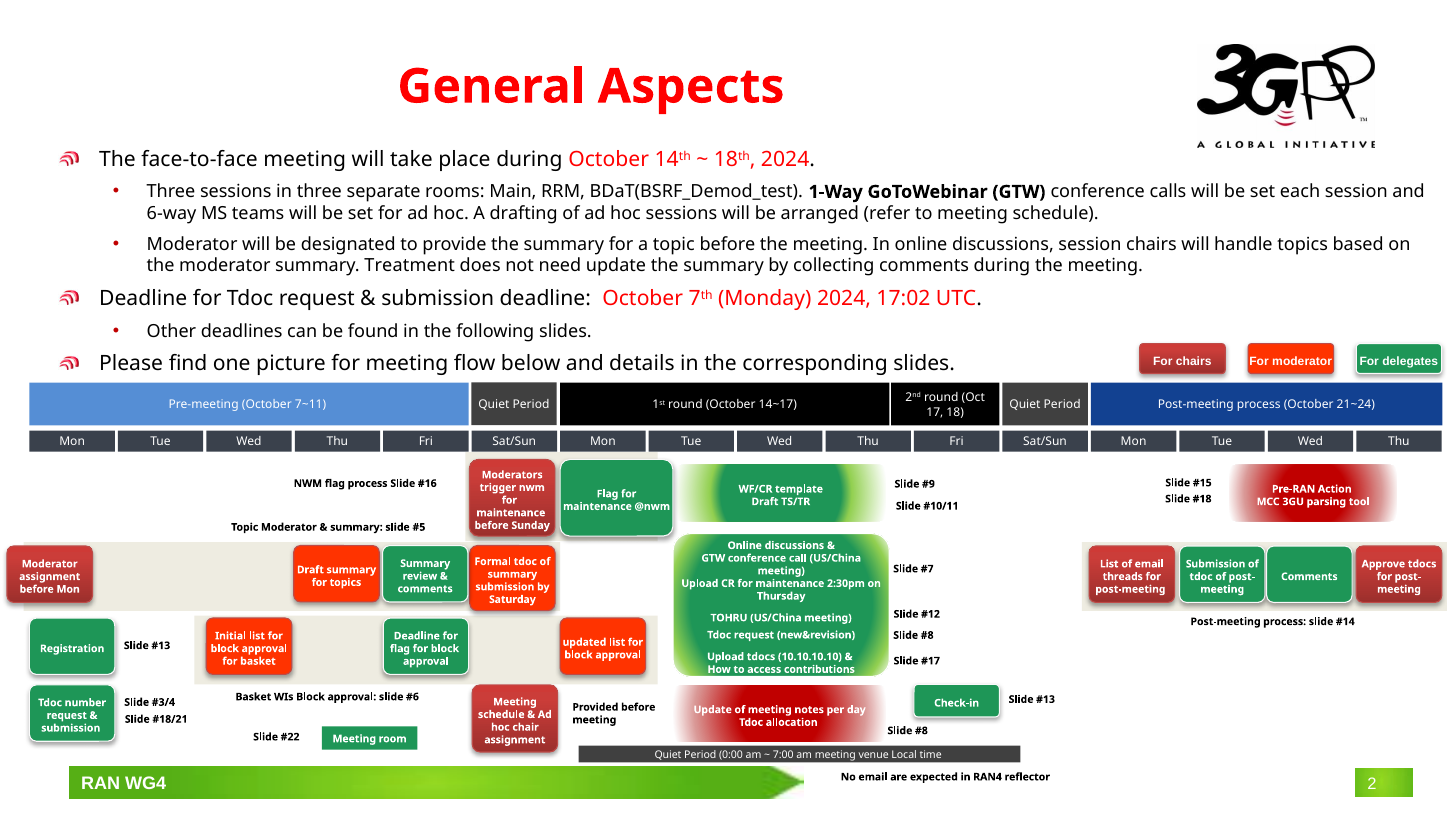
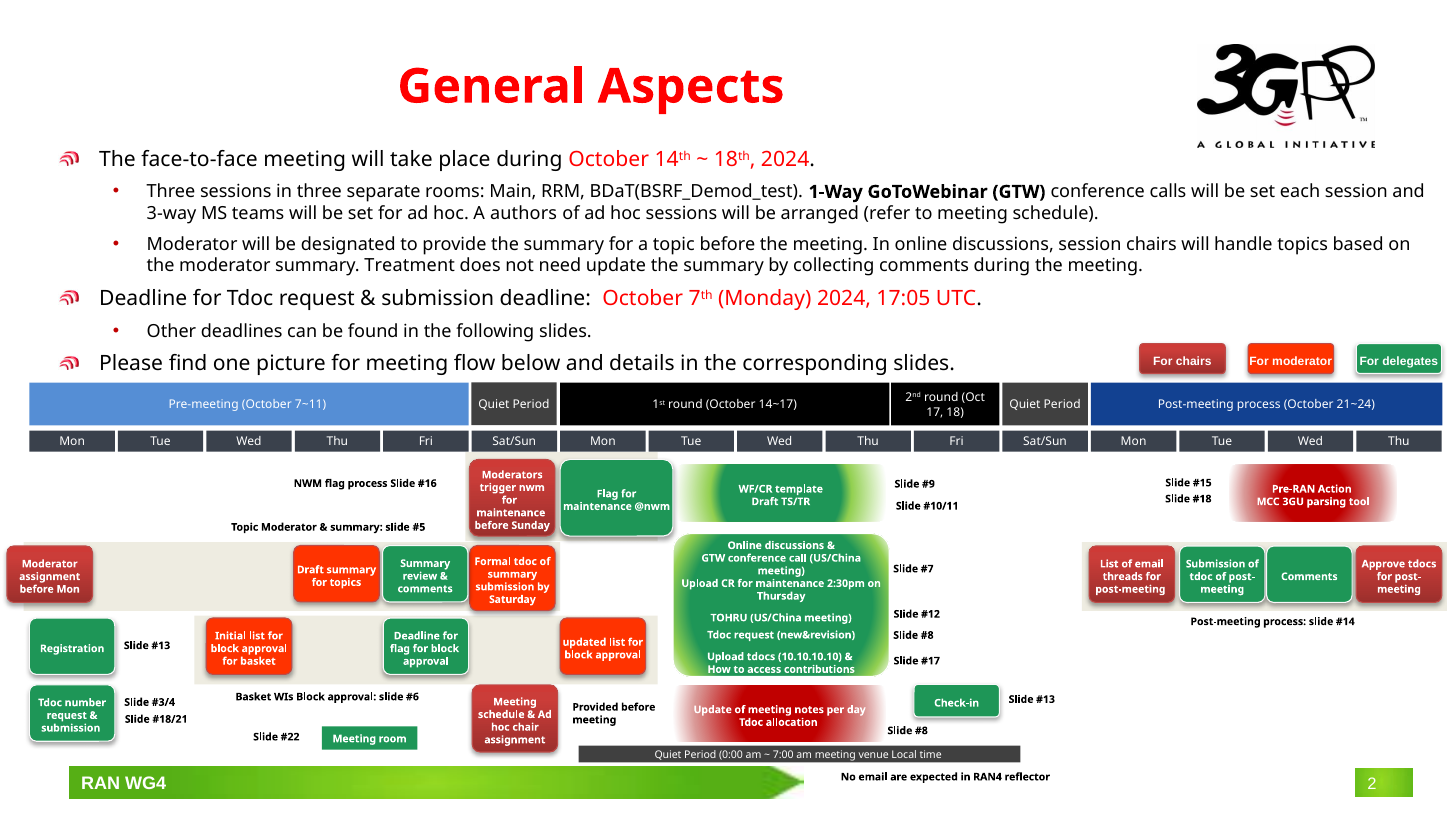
6-way: 6-way -> 3-way
drafting: drafting -> authors
17:02: 17:02 -> 17:05
